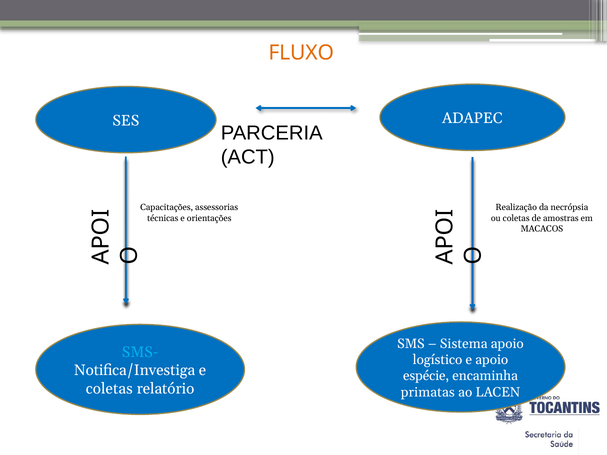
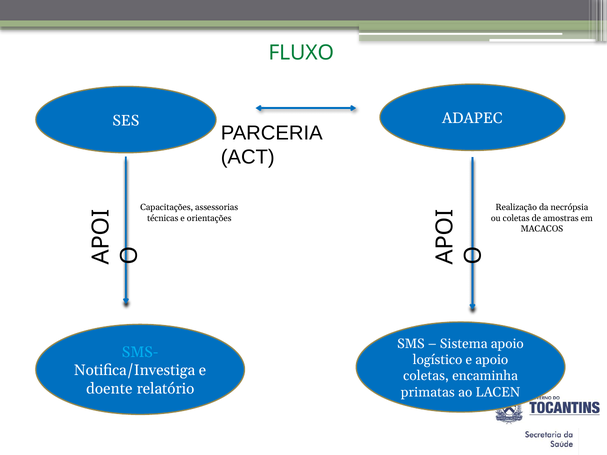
FLUXO colour: orange -> green
espécie at (426, 376): espécie -> coletas
coletas at (109, 389): coletas -> doente
